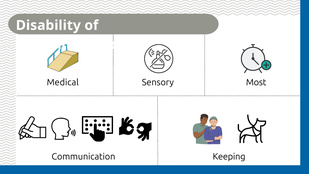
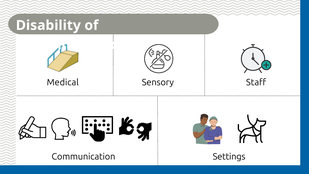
Most: Most -> Staff
Keeping: Keeping -> Settings
